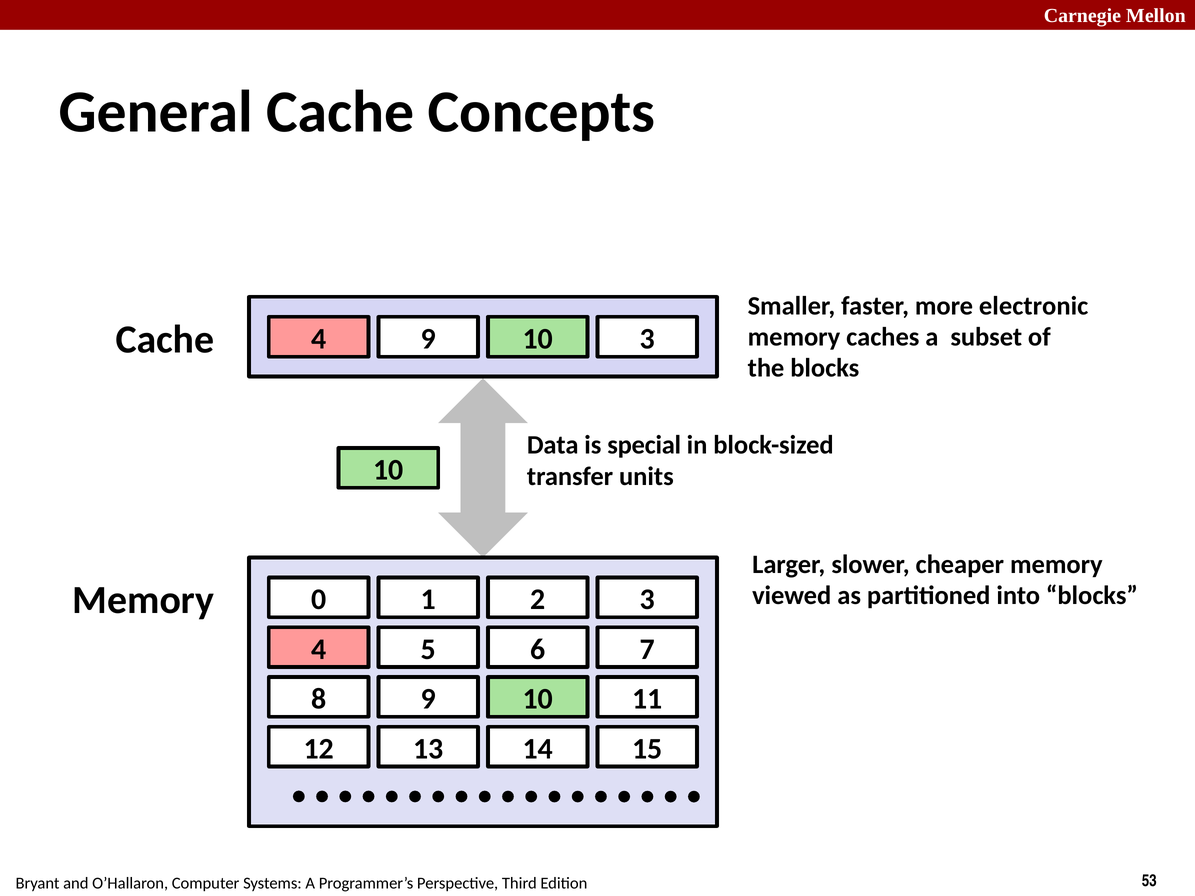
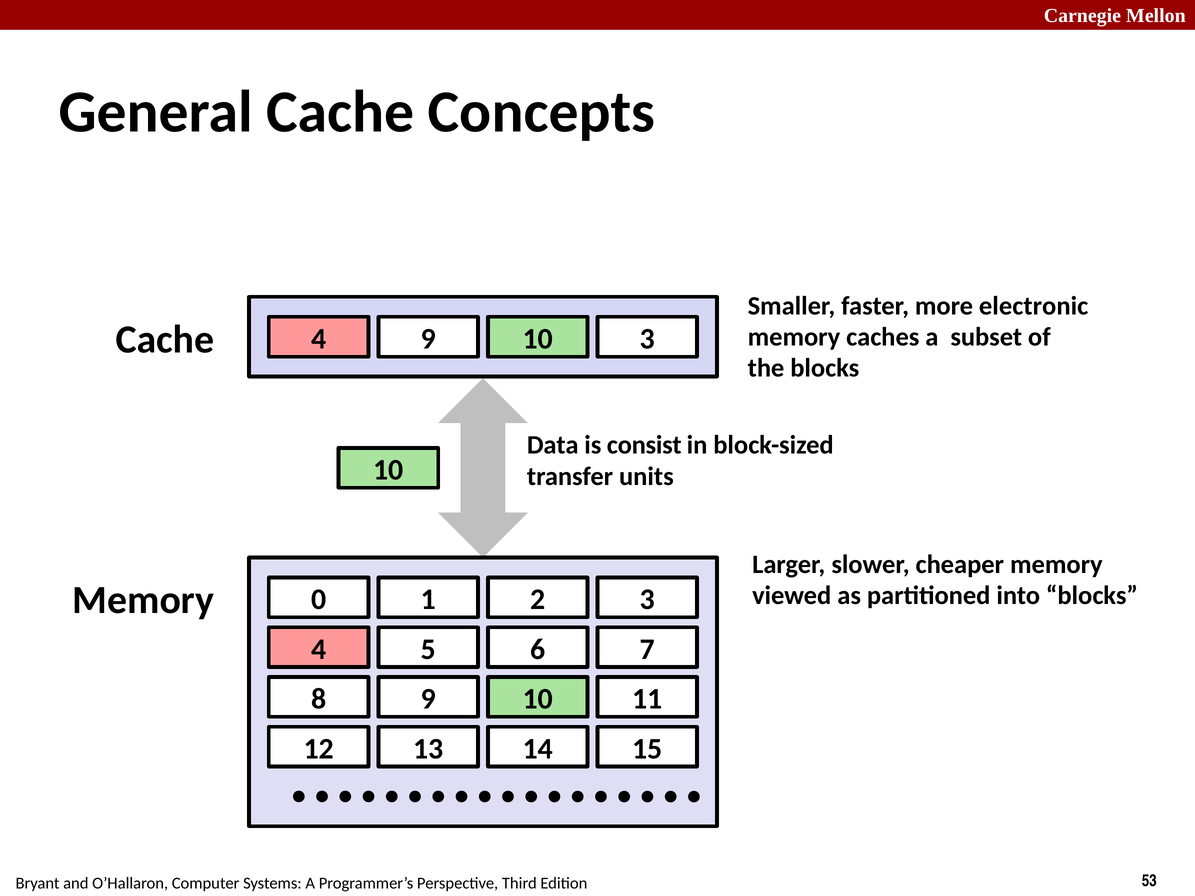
special: special -> consist
